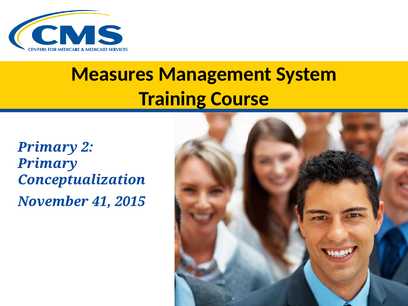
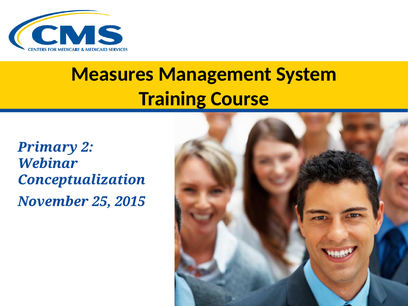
Primary at (48, 163): Primary -> Webinar
41: 41 -> 25
